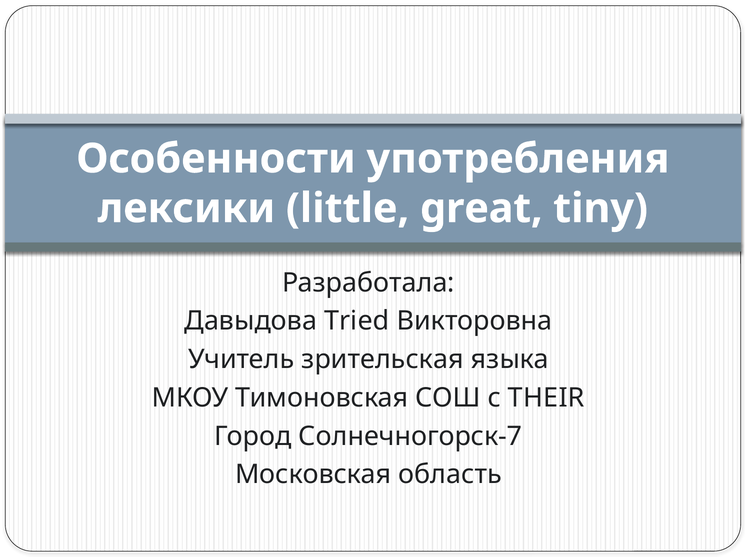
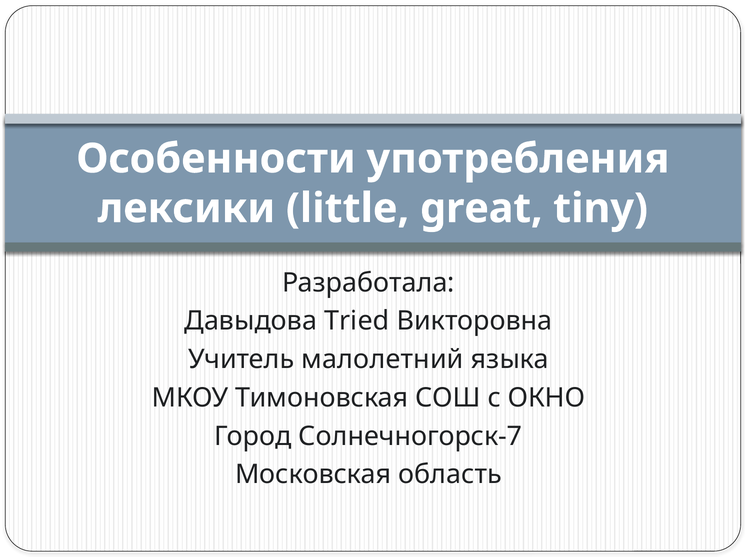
зрительская: зрительская -> малолетний
THEIR: THEIR -> ОКНО
